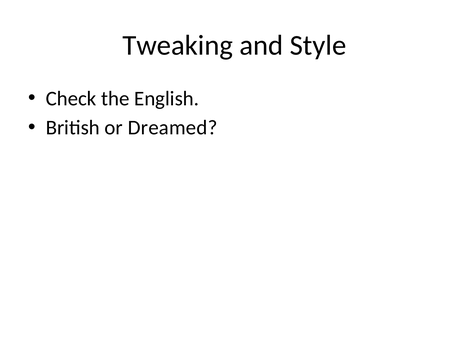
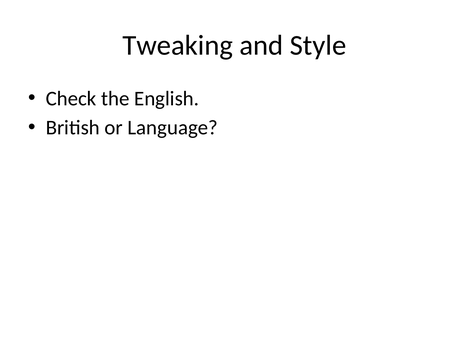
Dreamed: Dreamed -> Language
